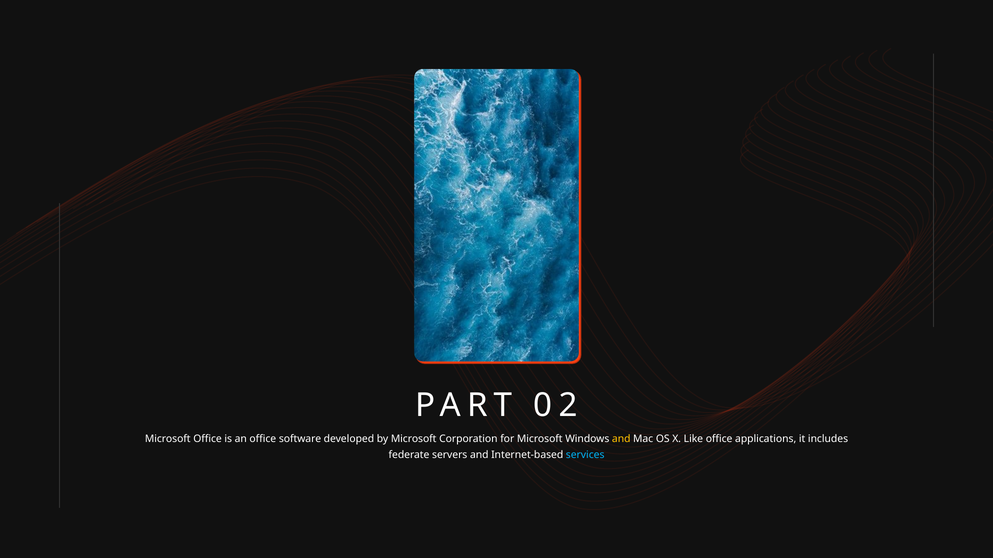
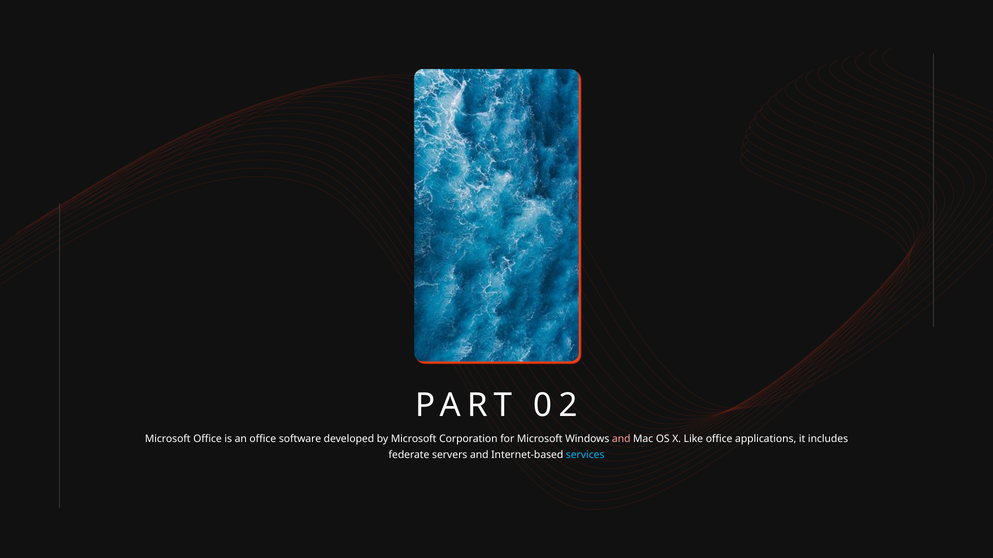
and at (621, 439) colour: yellow -> pink
